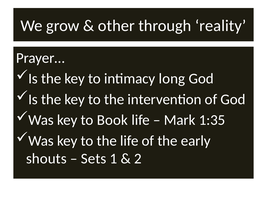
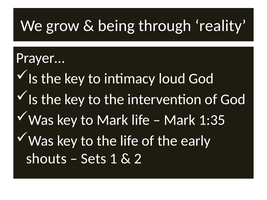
other: other -> being
long: long -> loud
to Book: Book -> Mark
